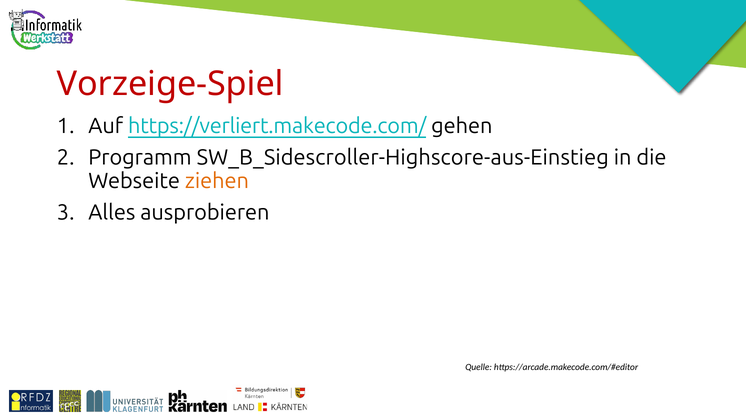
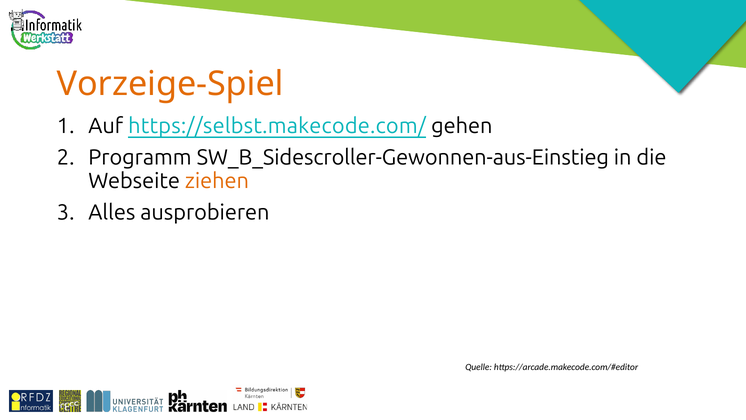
Vorzeige-Spiel colour: red -> orange
https://verliert.makecode.com/: https://verliert.makecode.com/ -> https://selbst.makecode.com/
SW_B_Sidescroller-Highscore-aus-Einstieg: SW_B_Sidescroller-Highscore-aus-Einstieg -> SW_B_Sidescroller-Gewonnen-aus-Einstieg
